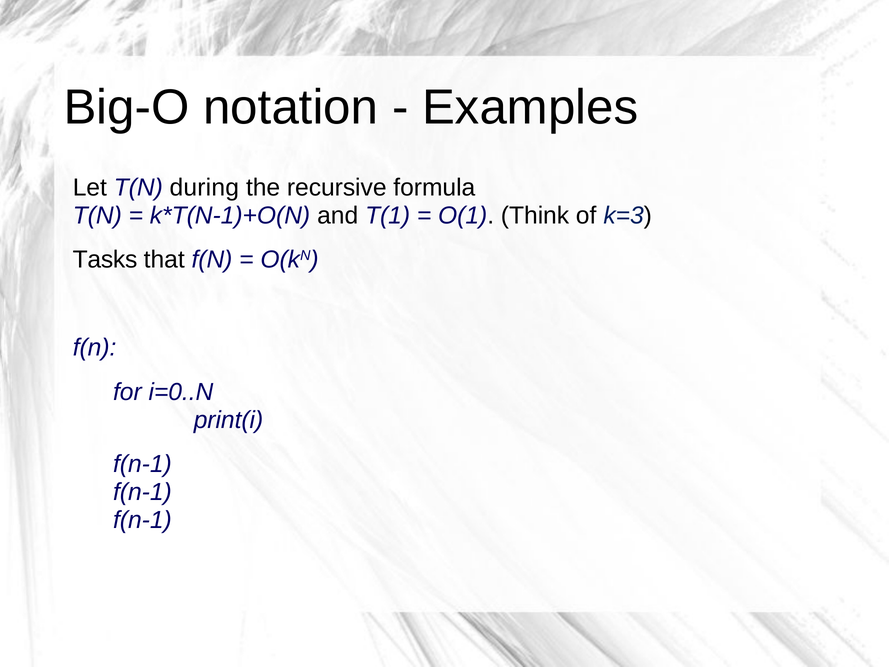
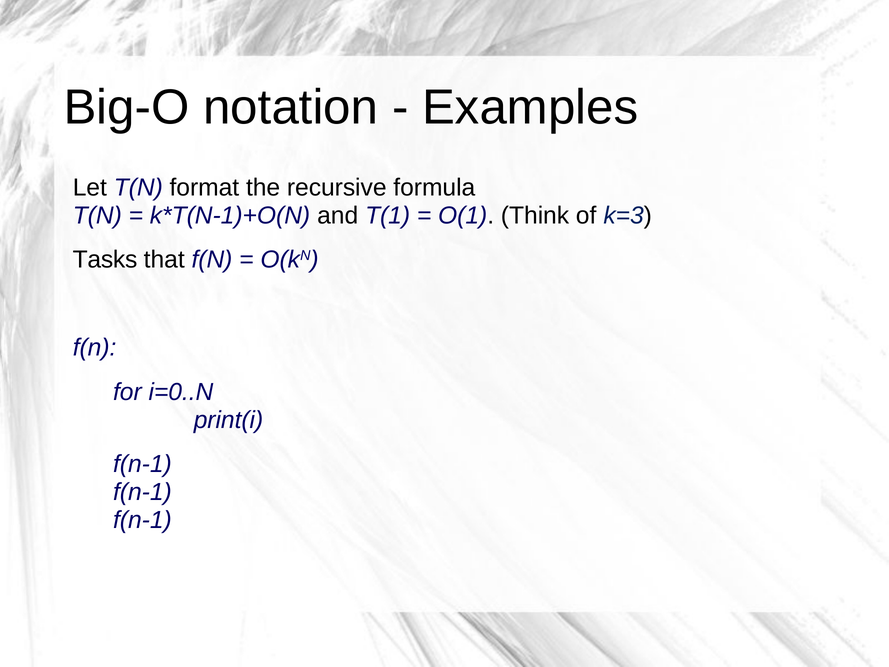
during: during -> format
